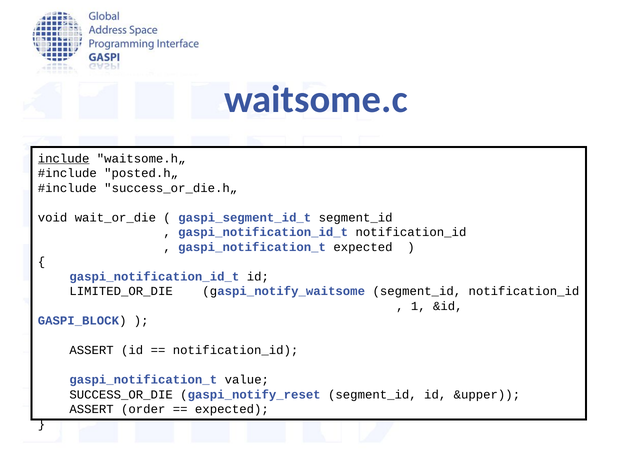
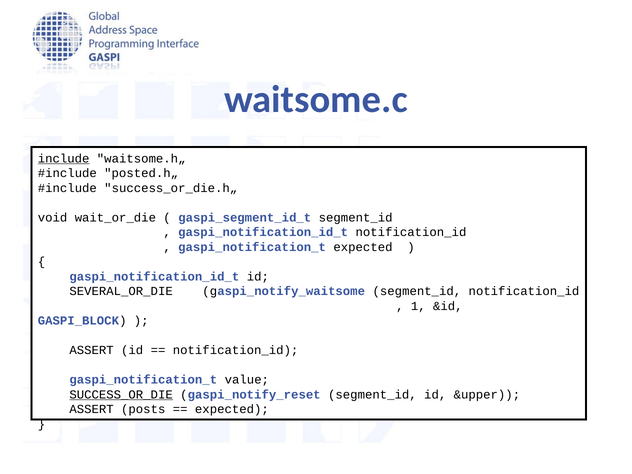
LIMITED_OR_DIE: LIMITED_OR_DIE -> SEVERAL_OR_DIE
SUCCESS_OR_DIE underline: none -> present
order: order -> posts
